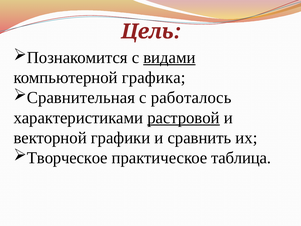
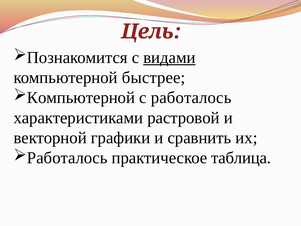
графика: графика -> быстрее
Сравнительная at (81, 98): Сравнительная -> Компьютерной
растровой underline: present -> none
Творческое at (67, 158): Творческое -> Работалось
